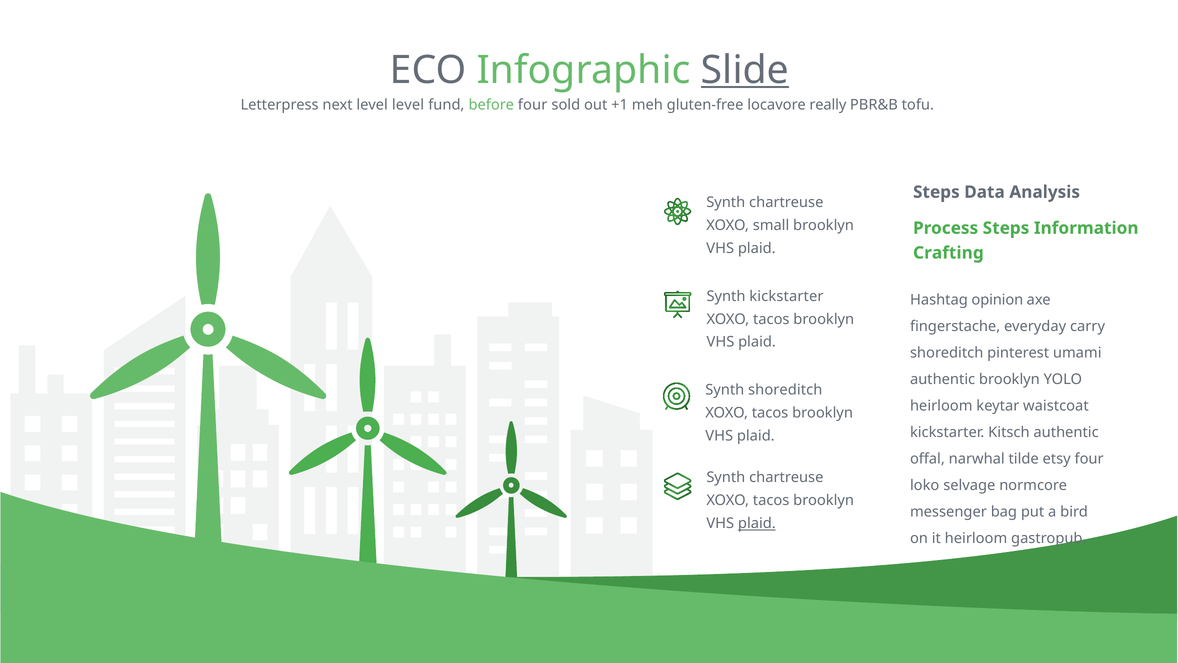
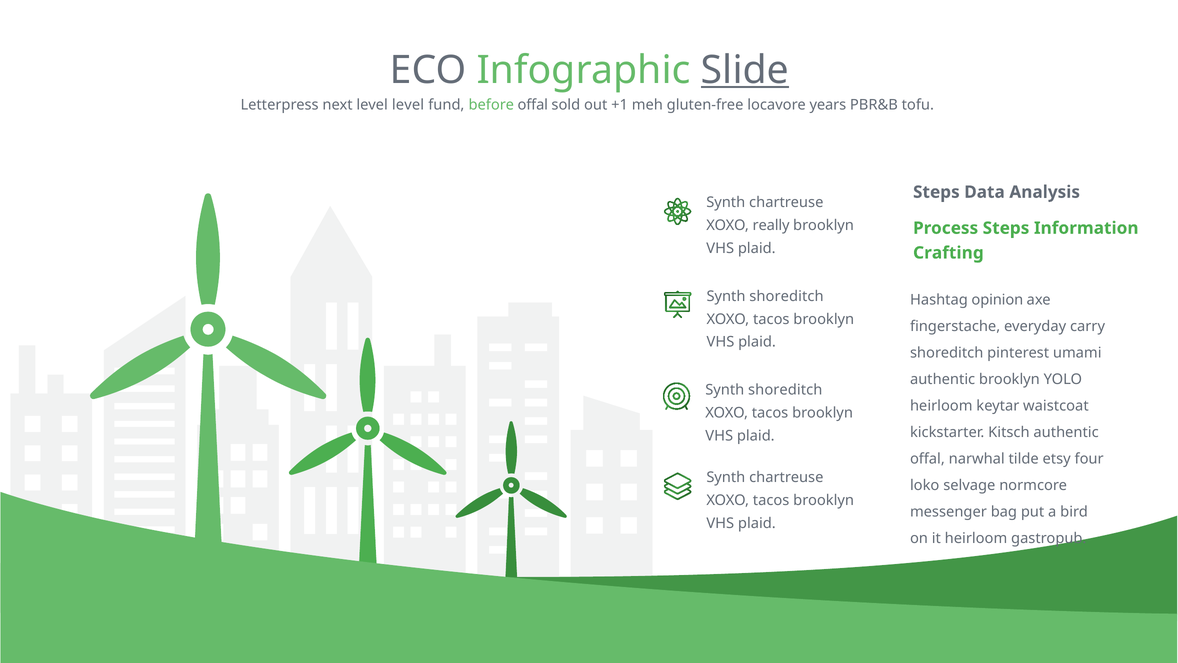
before four: four -> offal
really: really -> years
small: small -> really
kickstarter at (786, 296): kickstarter -> shoreditch
plaid at (757, 523) underline: present -> none
